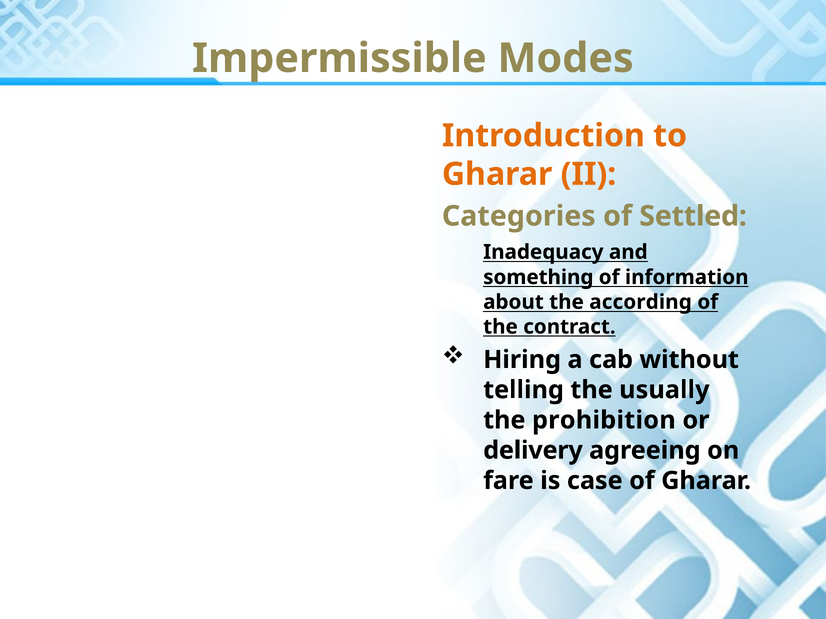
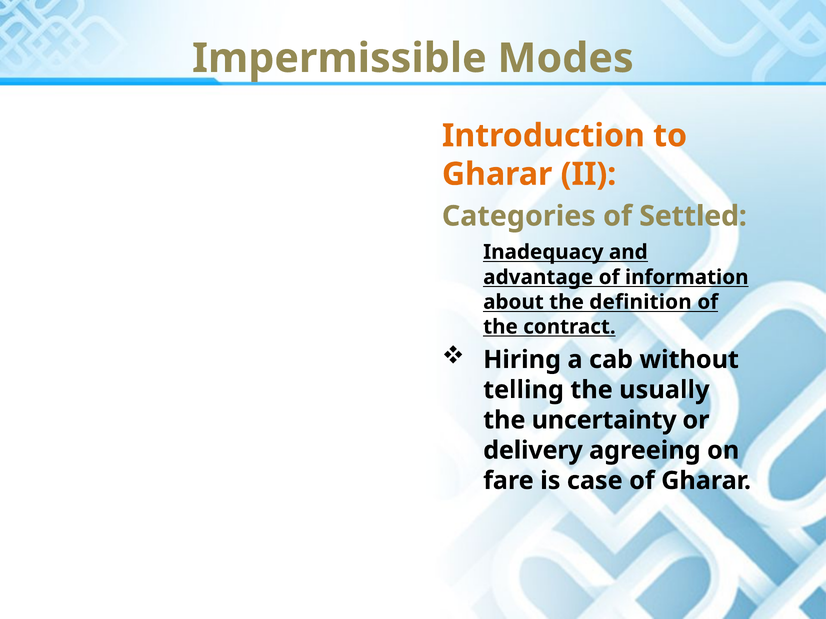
something: something -> advantage
according: according -> definition
prohibition: prohibition -> uncertainty
